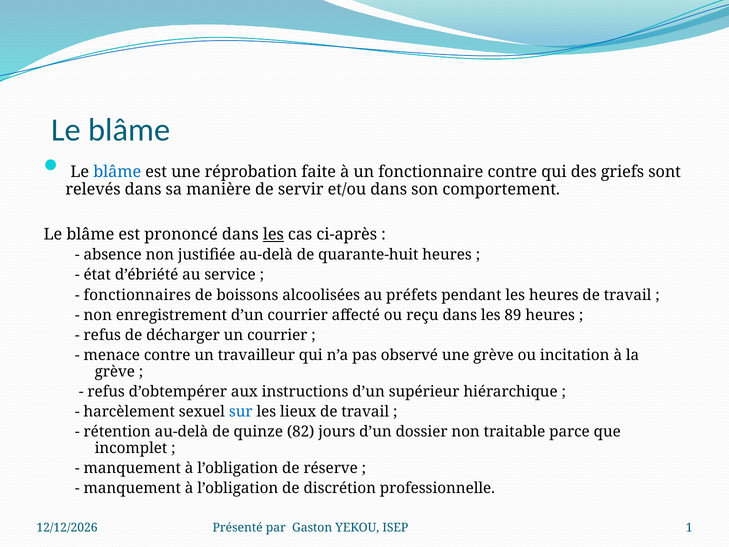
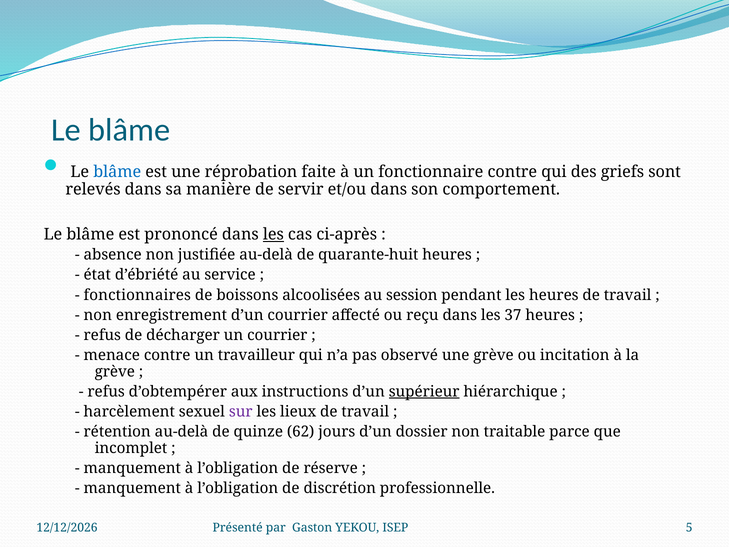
préfets: préfets -> session
89: 89 -> 37
supérieur underline: none -> present
sur colour: blue -> purple
82: 82 -> 62
1: 1 -> 5
